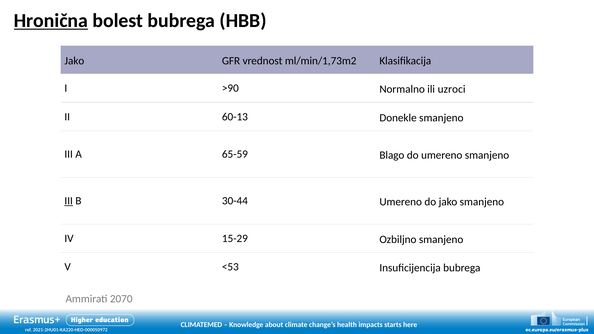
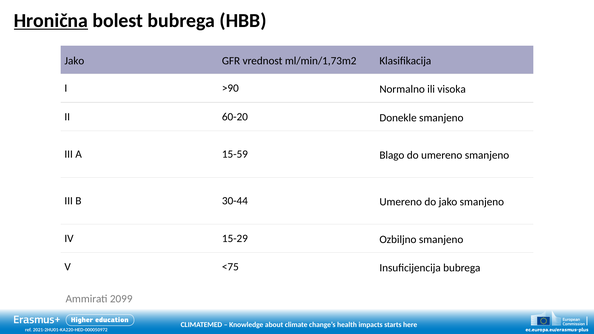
uzroci: uzroci -> visoka
60-13: 60-13 -> 60-20
65-59: 65-59 -> 15-59
III at (69, 201) underline: present -> none
<53: <53 -> <75
2070: 2070 -> 2099
